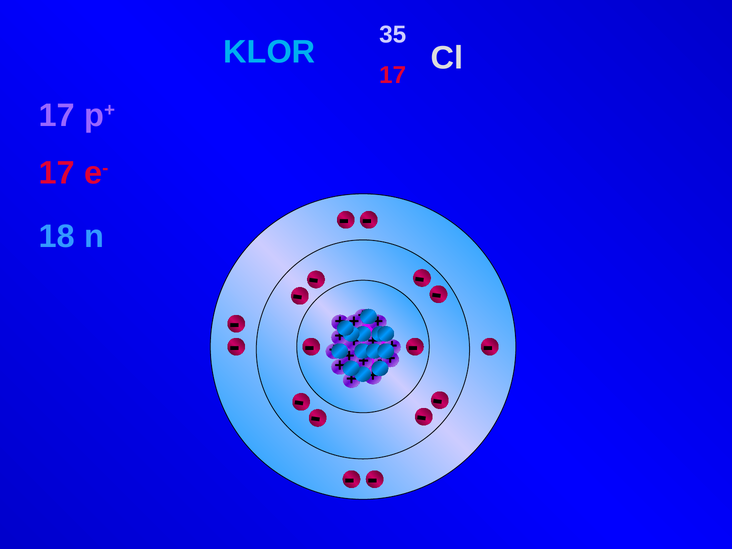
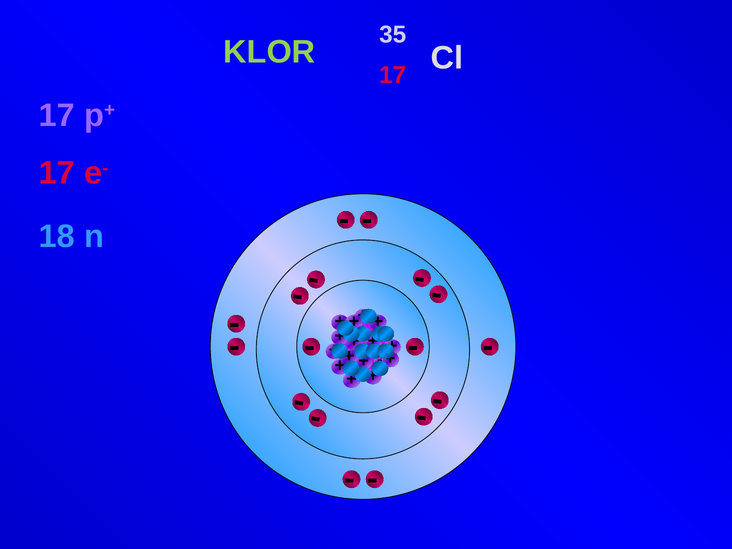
KLOR colour: light blue -> light green
